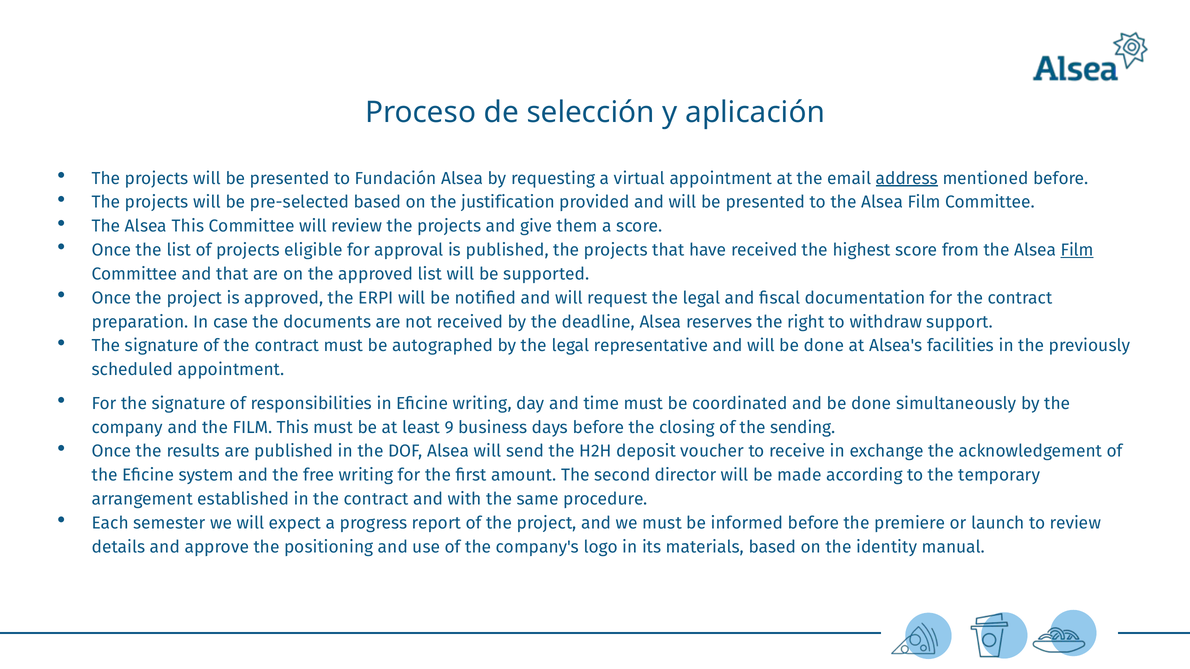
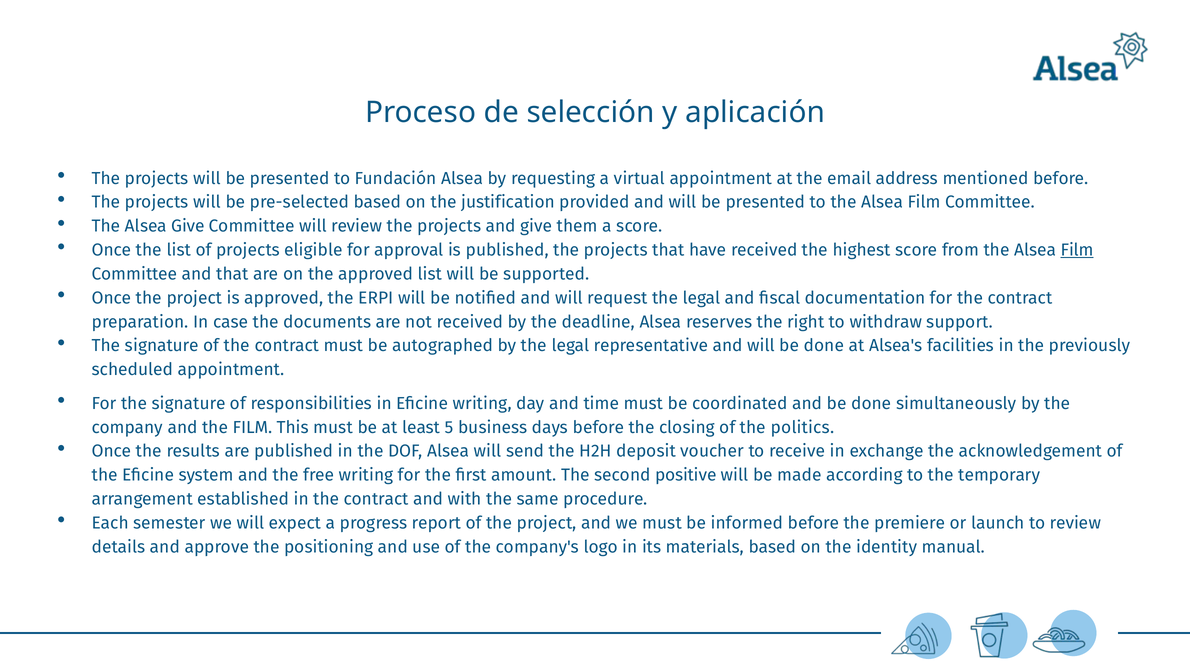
address underline: present -> none
Alsea This: This -> Give
9: 9 -> 5
sending: sending -> politics
director: director -> positive
